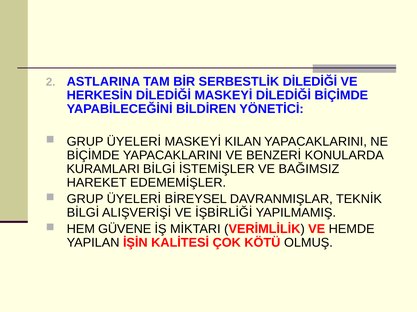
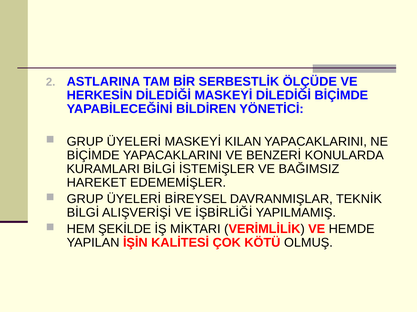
SERBESTLİK DİLEDİĞİ: DİLEDİĞİ -> ÖLÇÜDE
GÜVENE: GÜVENE -> ŞEKİLDE
